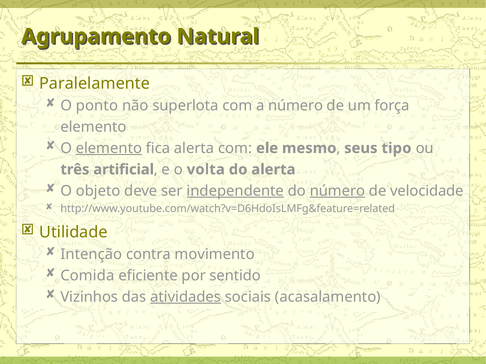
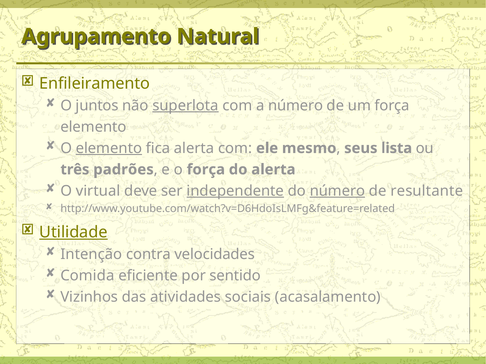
Paralelamente: Paralelamente -> Enfileiramento
ponto: ponto -> juntos
superlota underline: none -> present
tipo: tipo -> lista
artificial: artificial -> padrões
o volta: volta -> força
objeto: objeto -> virtual
velocidade: velocidade -> resultante
Utilidade underline: none -> present
movimento: movimento -> velocidades
atividades underline: present -> none
